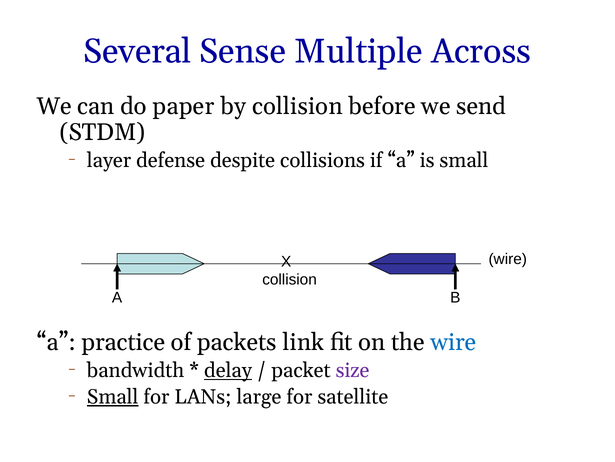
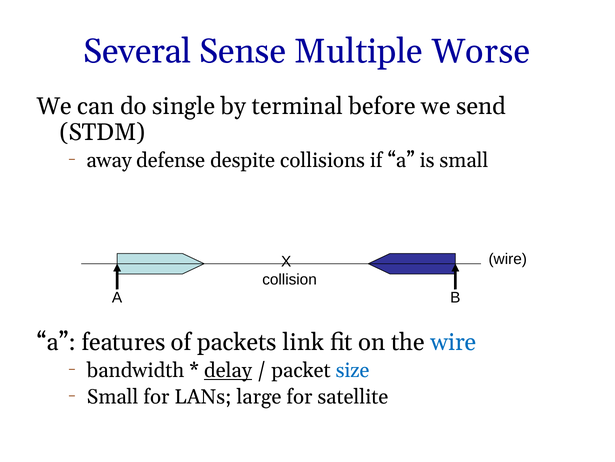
Across: Across -> Worse
paper: paper -> single
by collision: collision -> terminal
layer: layer -> away
practice: practice -> features
size colour: purple -> blue
Small at (113, 396) underline: present -> none
